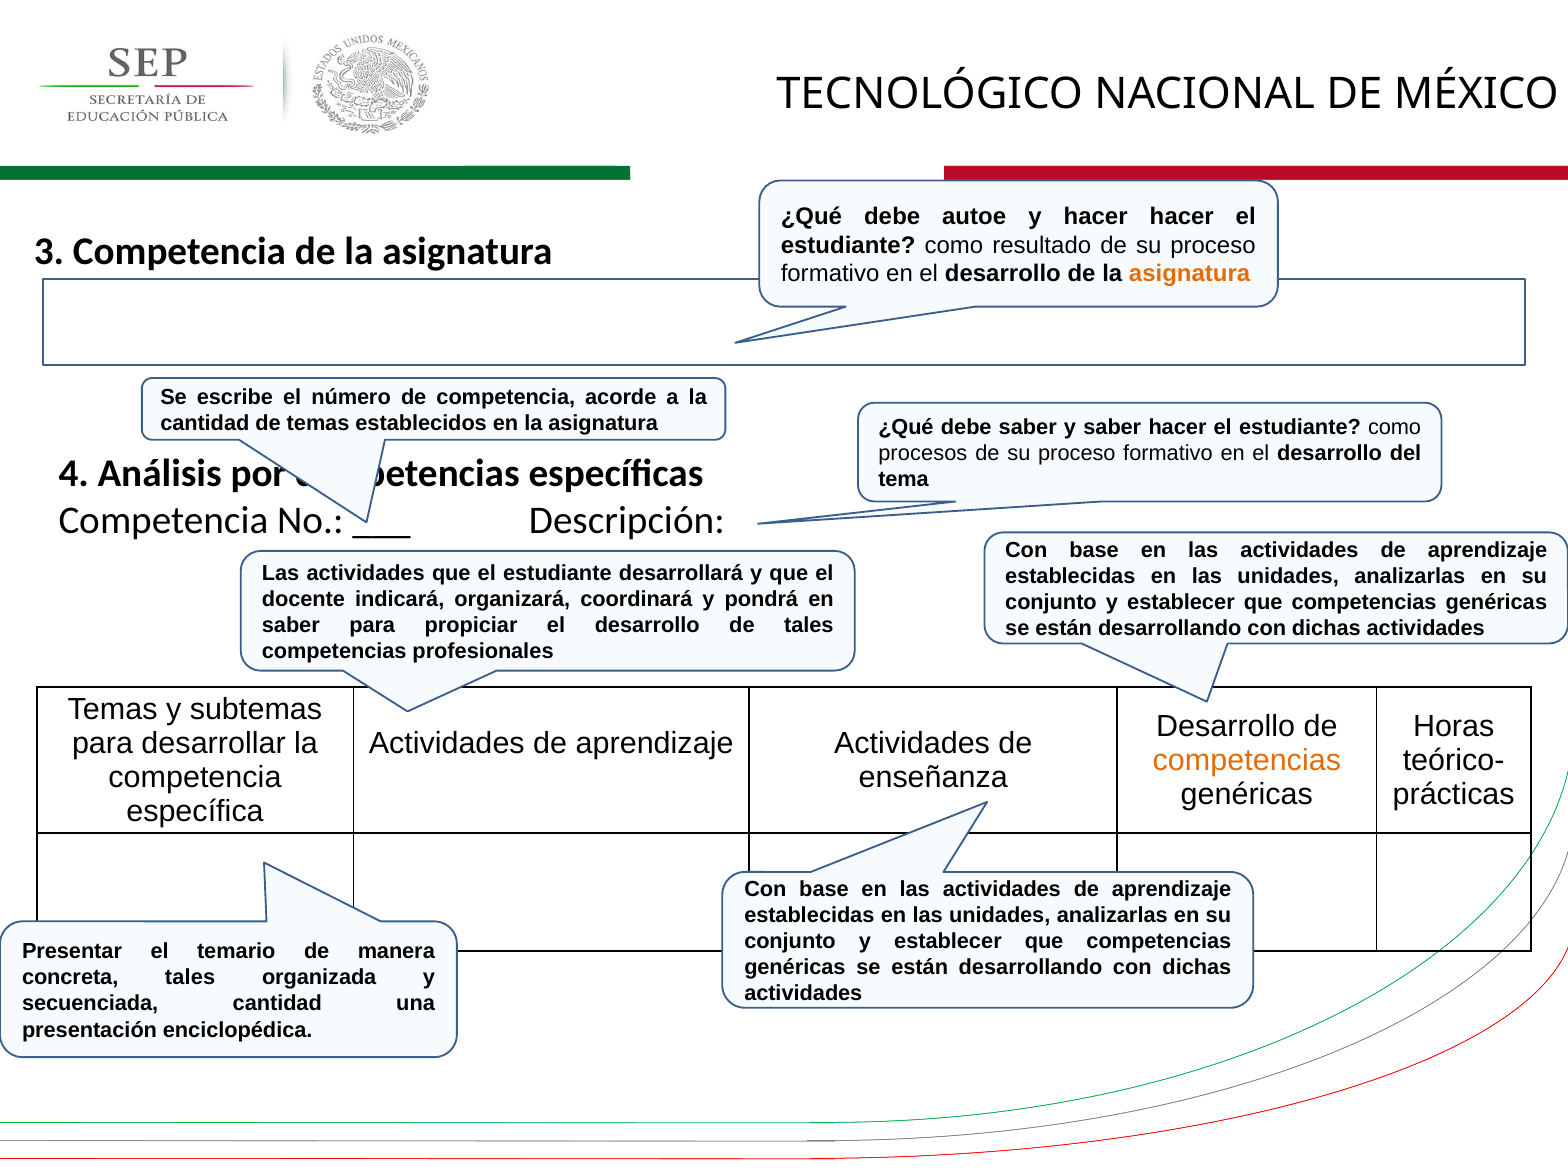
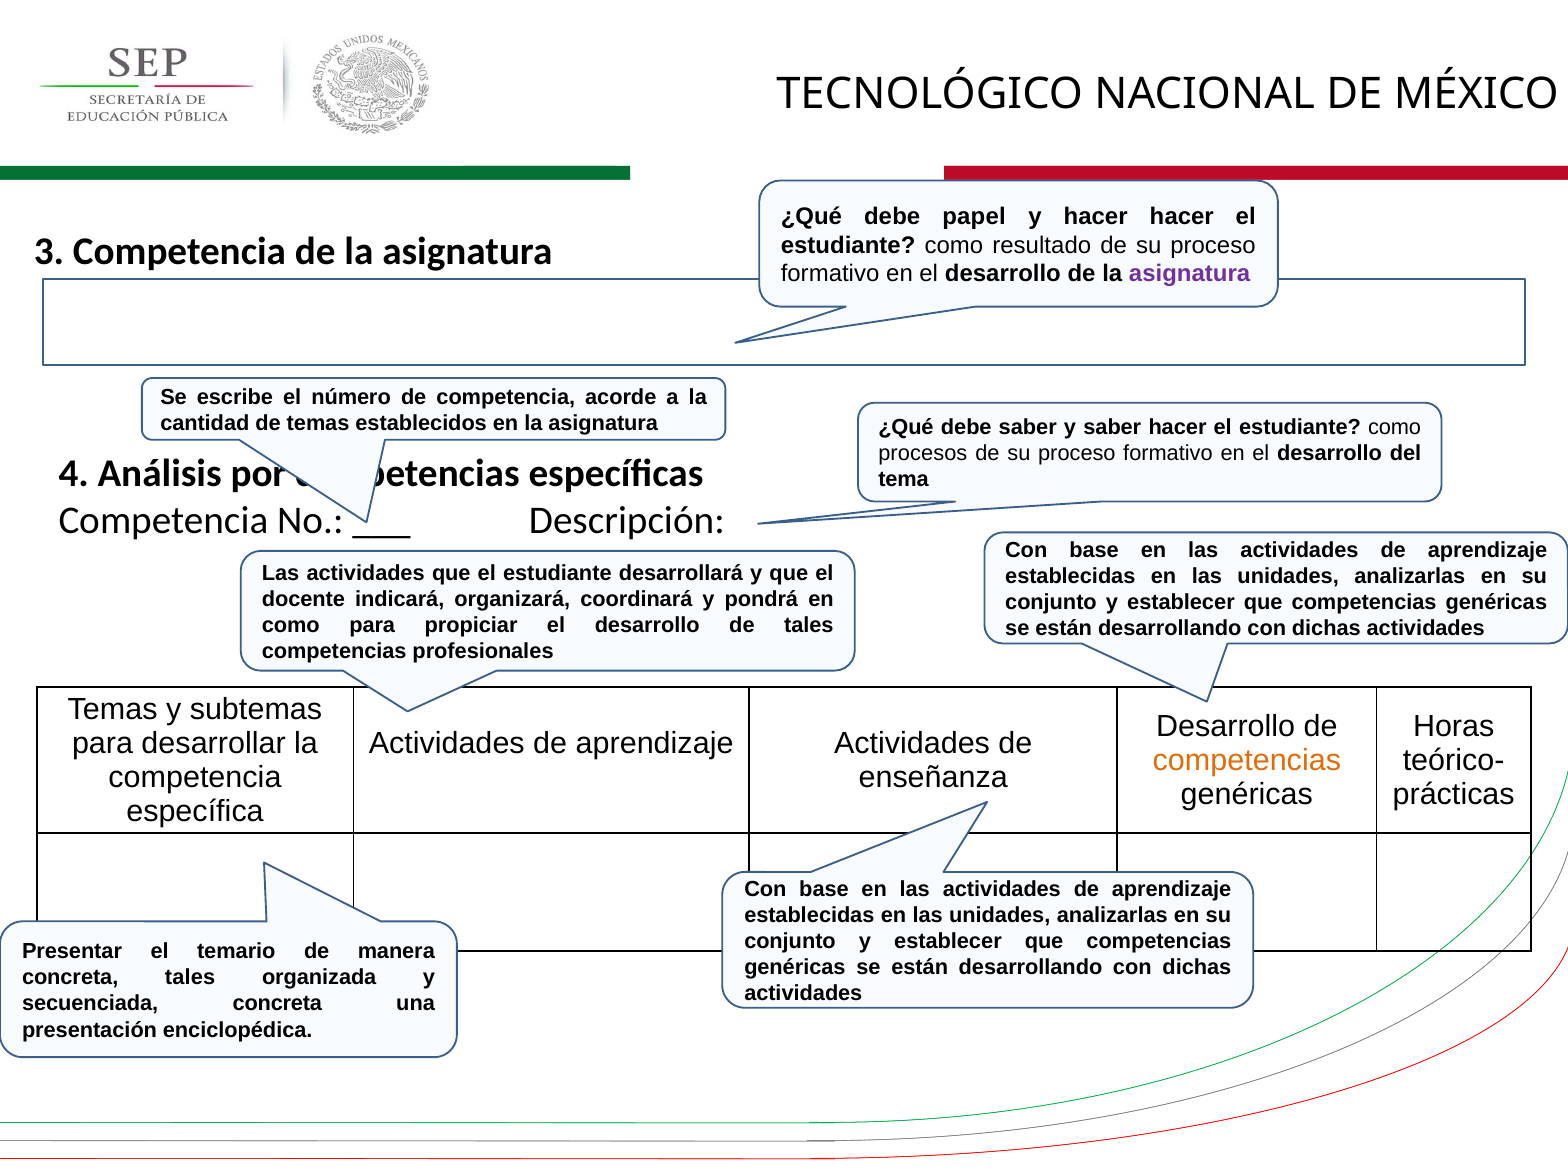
autoe: autoe -> papel
asignatura at (1190, 274) colour: orange -> purple
saber at (291, 625): saber -> como
secuenciada cantidad: cantidad -> concreta
